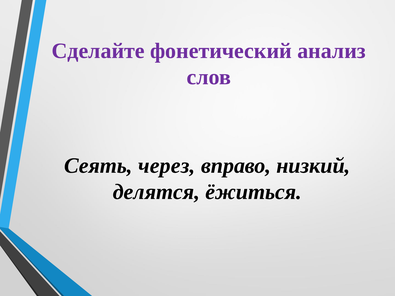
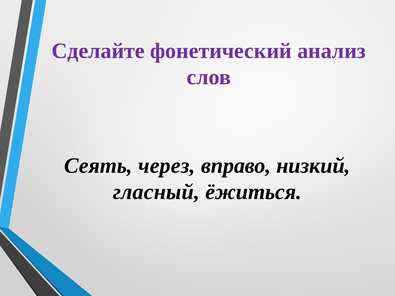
делятся: делятся -> гласный
